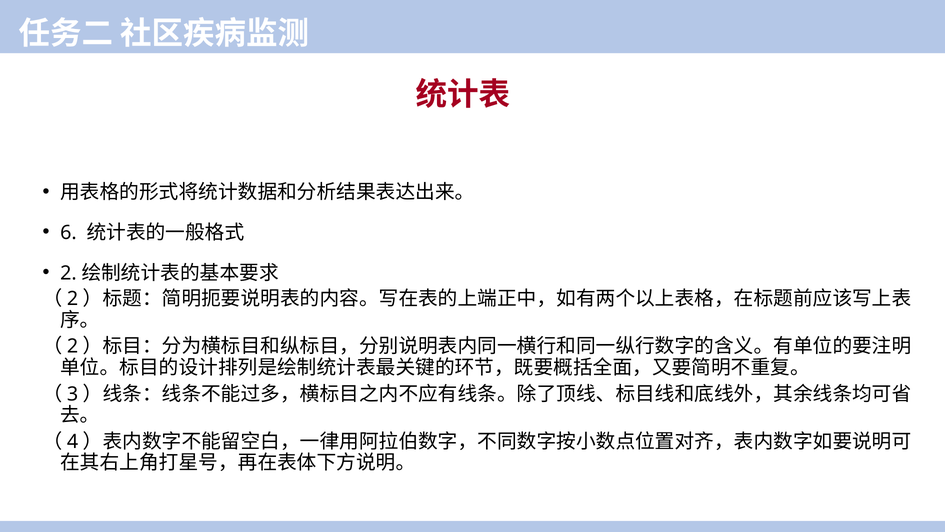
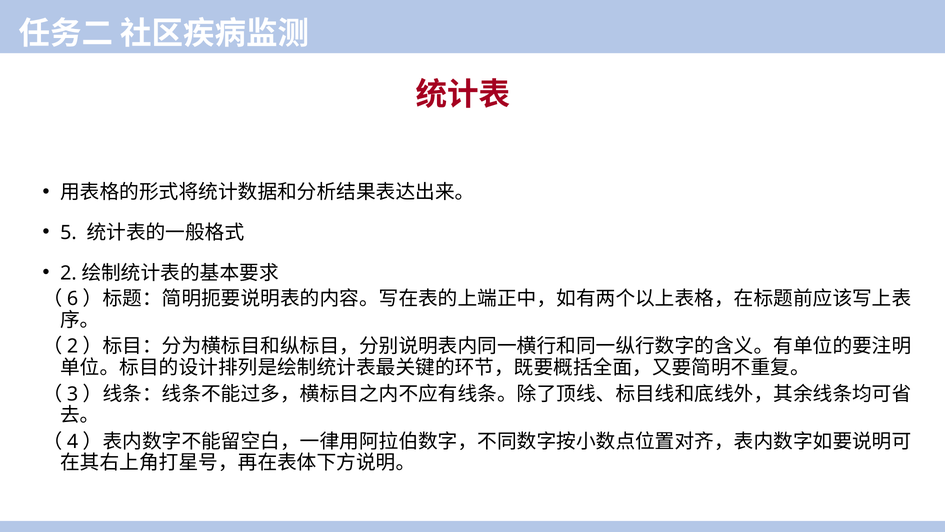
6: 6 -> 5
2 at (73, 299): 2 -> 6
